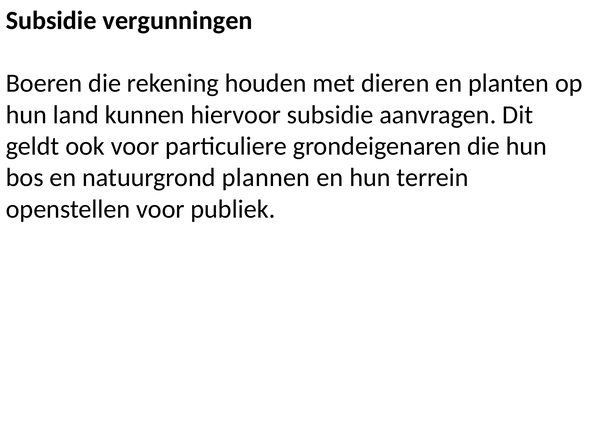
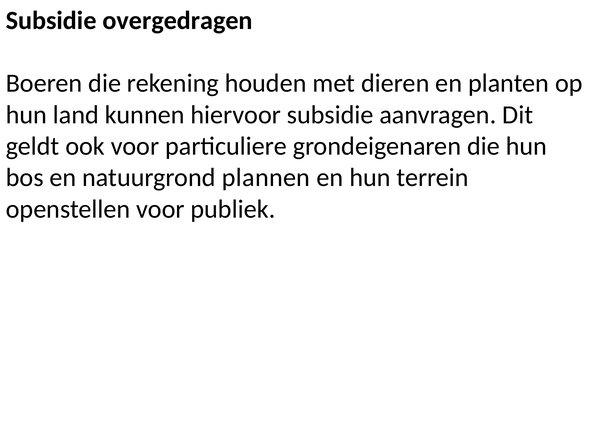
vergunningen: vergunningen -> overgedragen
